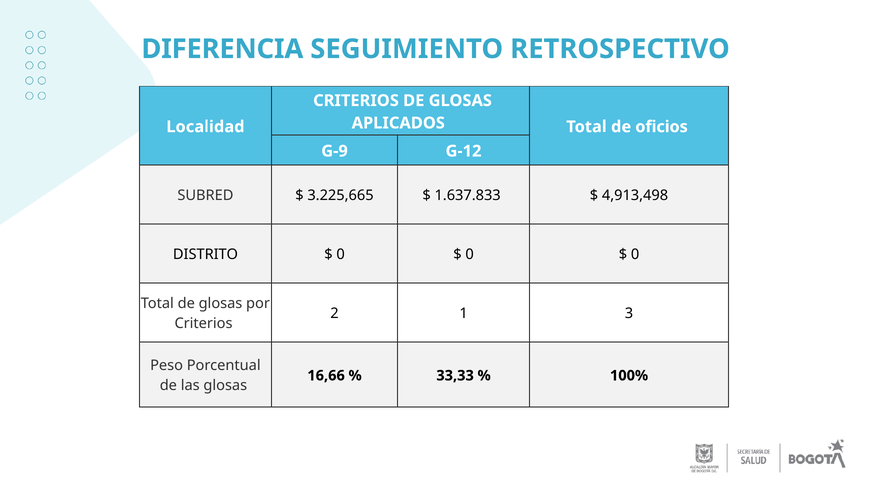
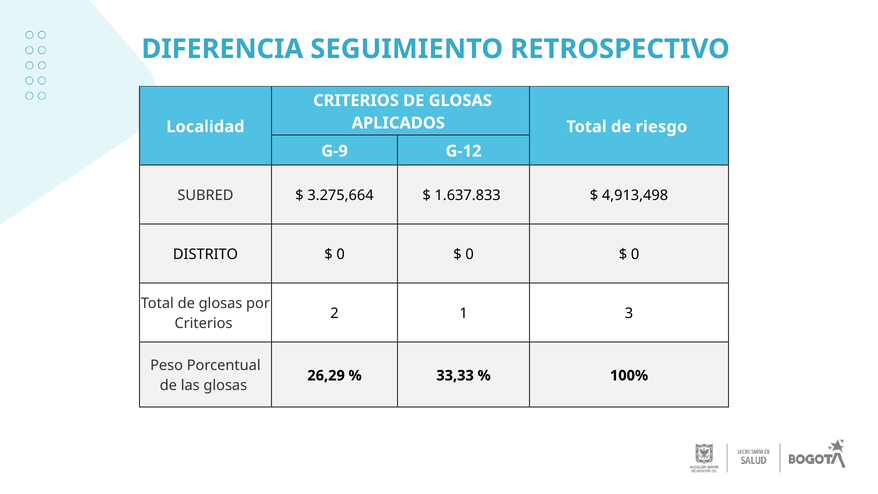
oficios: oficios -> riesgo
3.225,665: 3.225,665 -> 3.275,664
16,66: 16,66 -> 26,29
